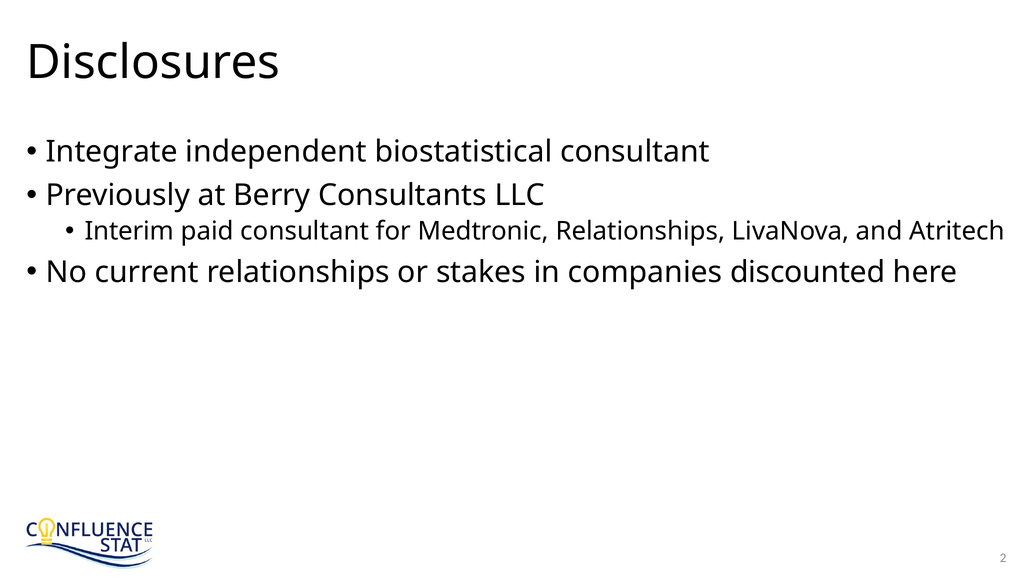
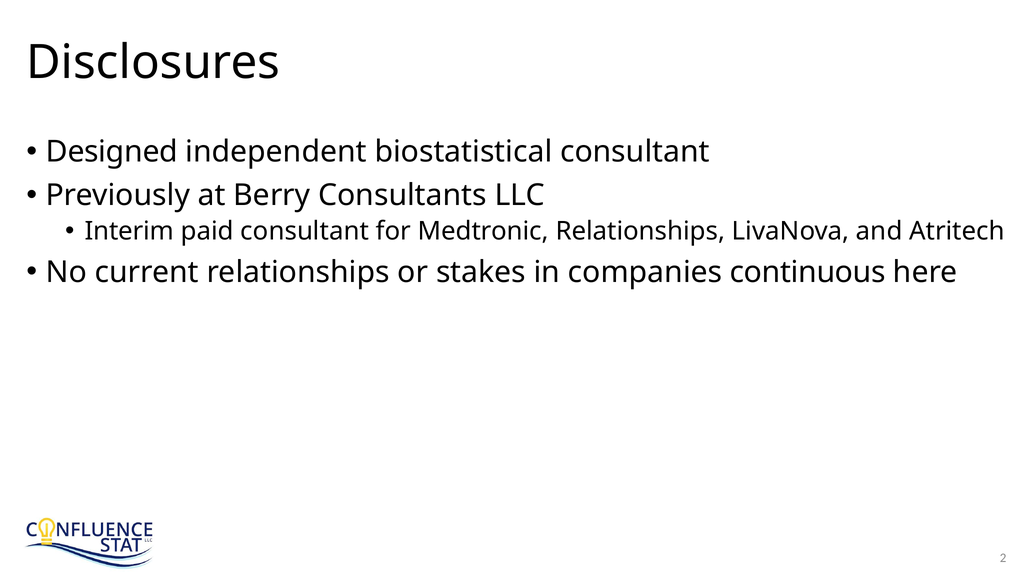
Integrate: Integrate -> Designed
discounted: discounted -> continuous
